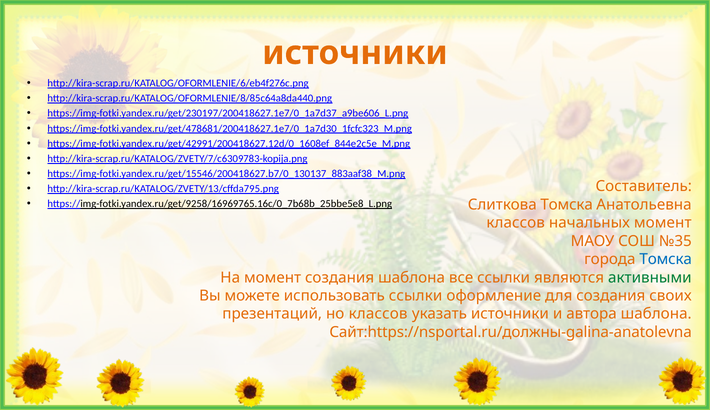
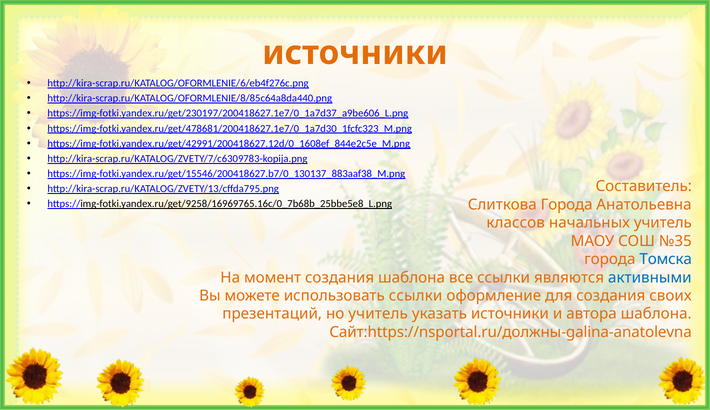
Слиткова Томска: Томска -> Города
начальных момент: момент -> учитель
активными colour: green -> blue
но классов: классов -> учитель
